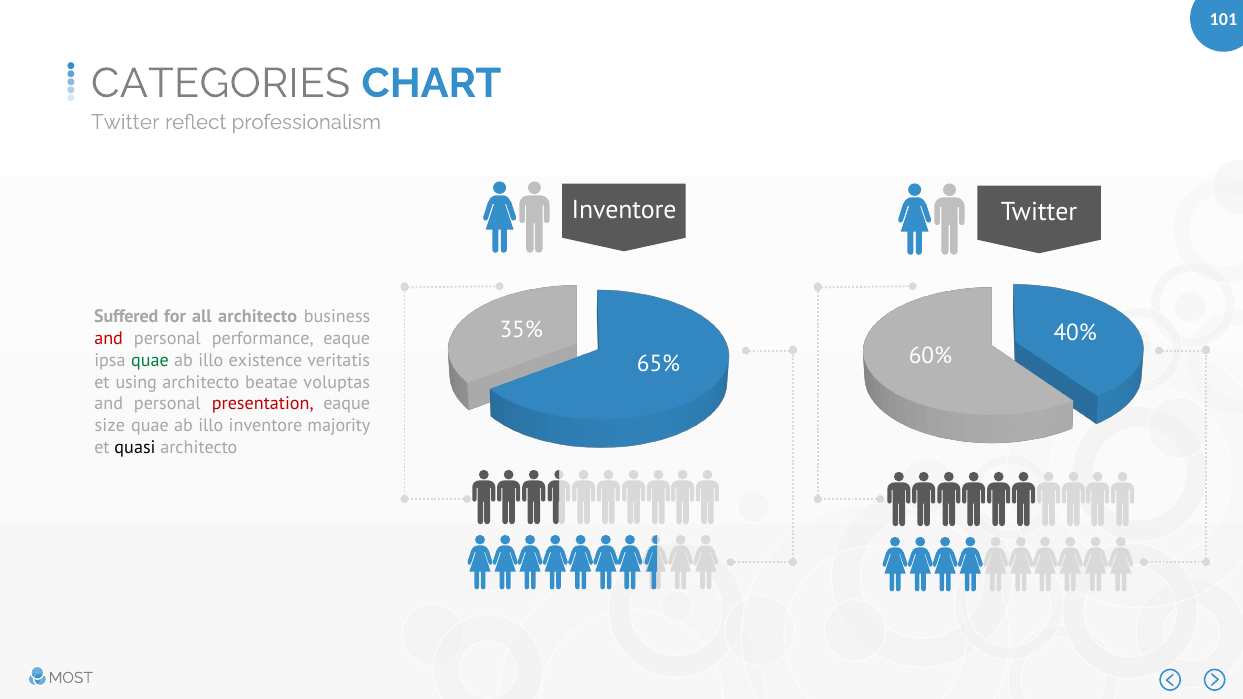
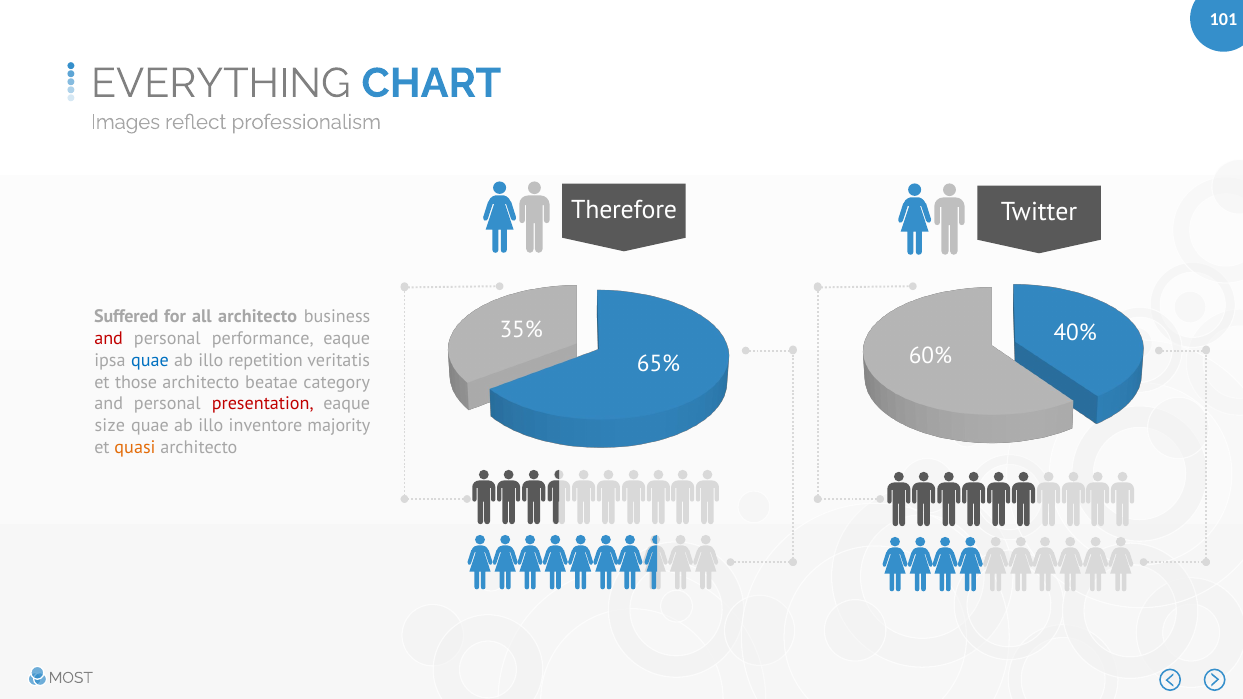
CATEGORIES: CATEGORIES -> EVERYTHING
Twitter at (125, 122): Twitter -> Images
Inventore at (624, 210): Inventore -> Therefore
quae at (150, 360) colour: green -> blue
existence: existence -> repetition
using: using -> those
voluptas: voluptas -> category
quasi colour: black -> orange
